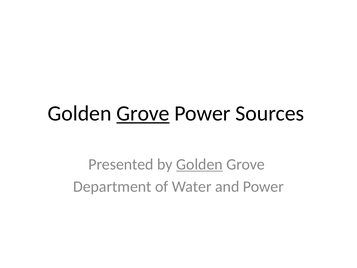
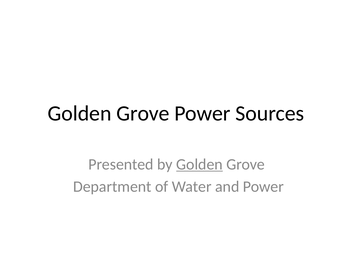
Grove at (143, 113) underline: present -> none
